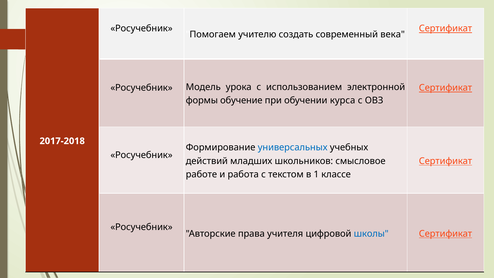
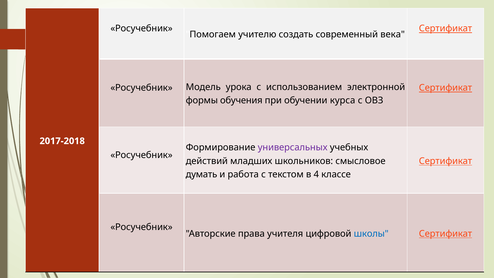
обучение: обучение -> обучения
универсальных colour: blue -> purple
работе: работе -> думать
1: 1 -> 4
